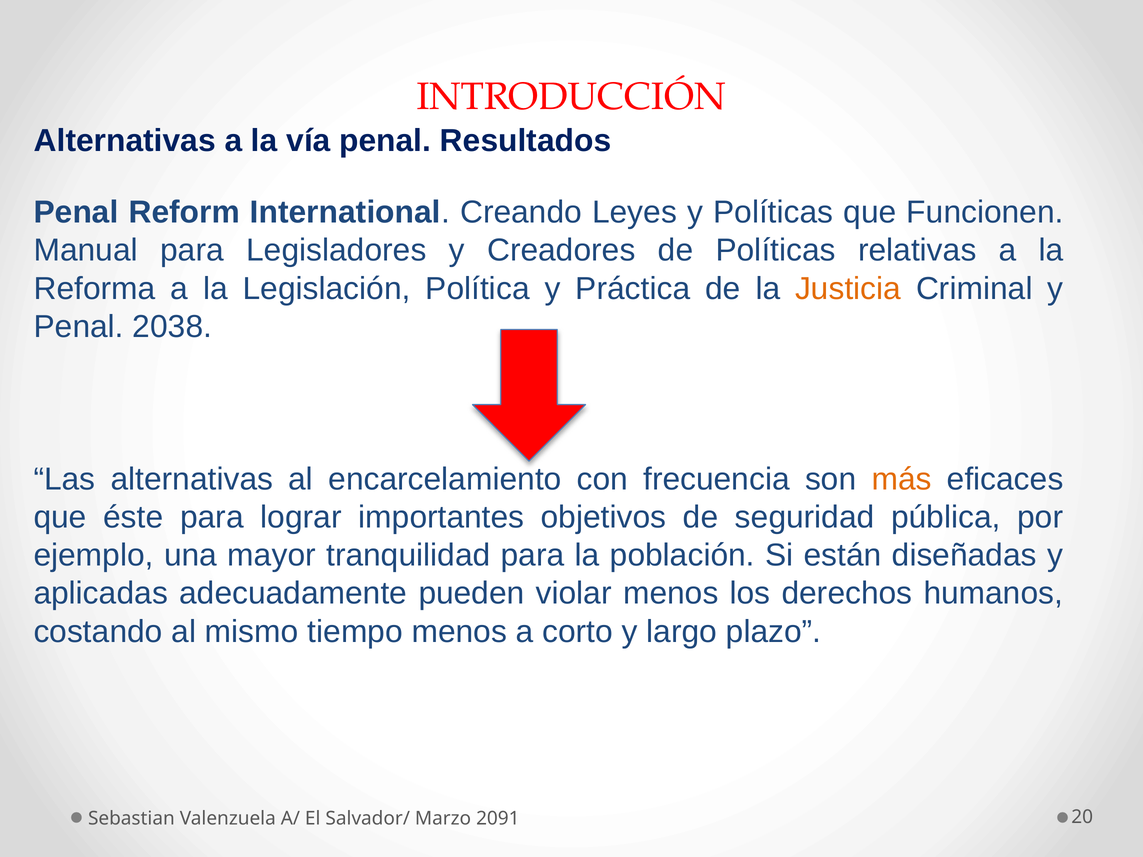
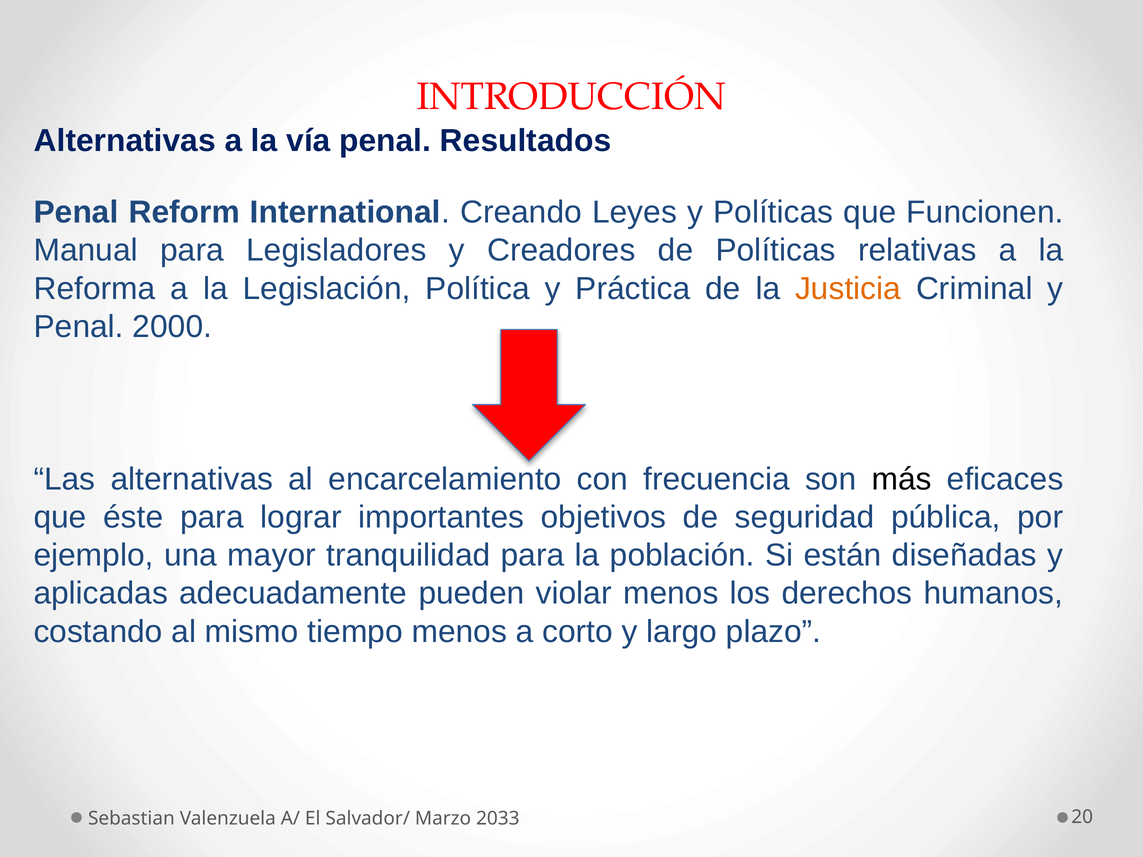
2038: 2038 -> 2000
más colour: orange -> black
2091: 2091 -> 2033
